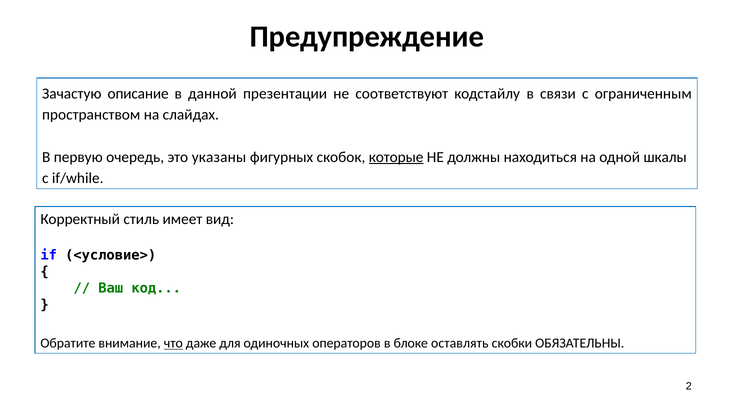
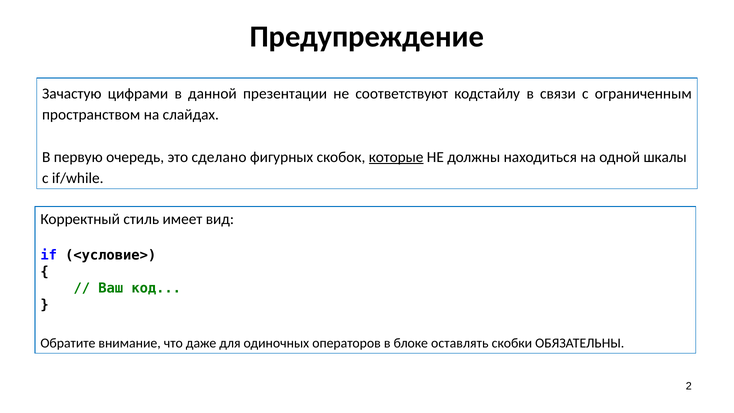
описание: описание -> цифрами
указаны: указаны -> сделано
что underline: present -> none
